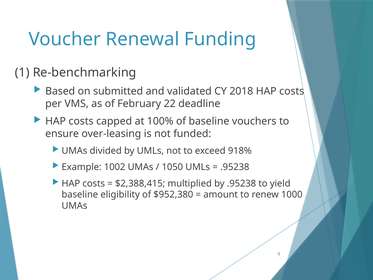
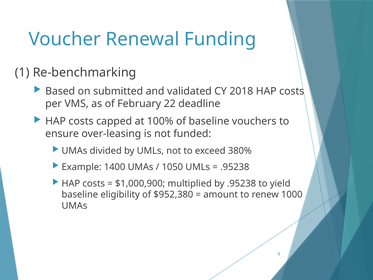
918%: 918% -> 380%
1002: 1002 -> 1400
$2,388,415: $2,388,415 -> $1,000,900
